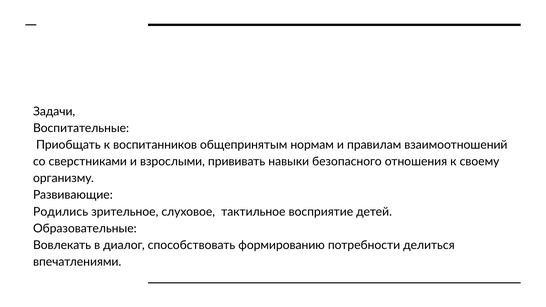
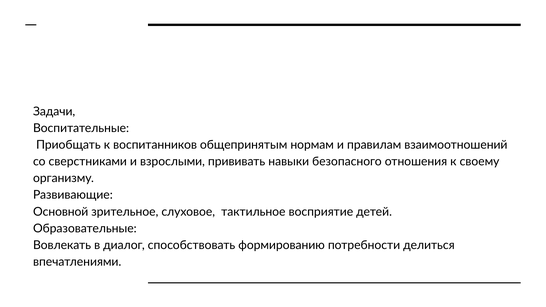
Родились: Родились -> Основной
